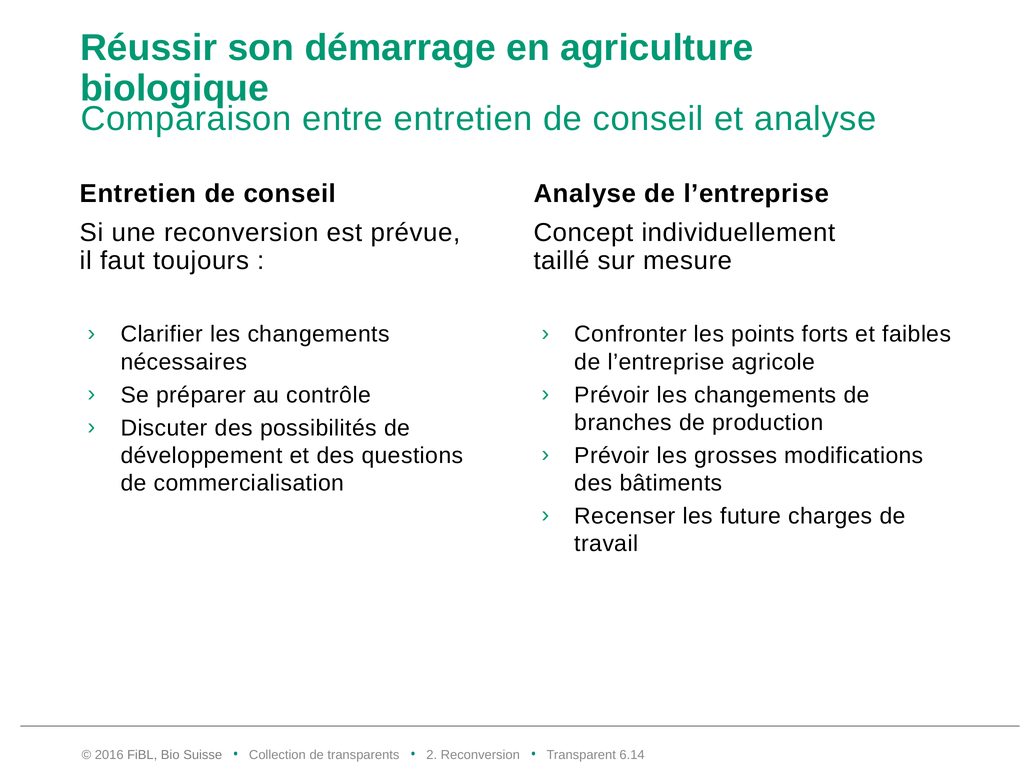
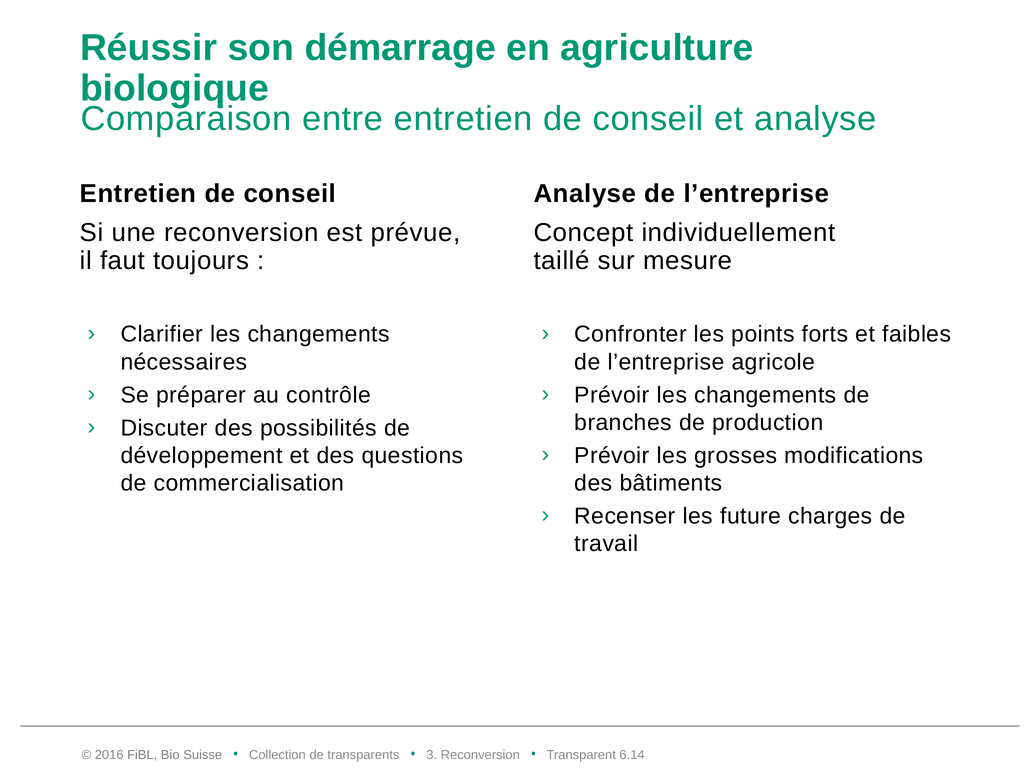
2: 2 -> 3
